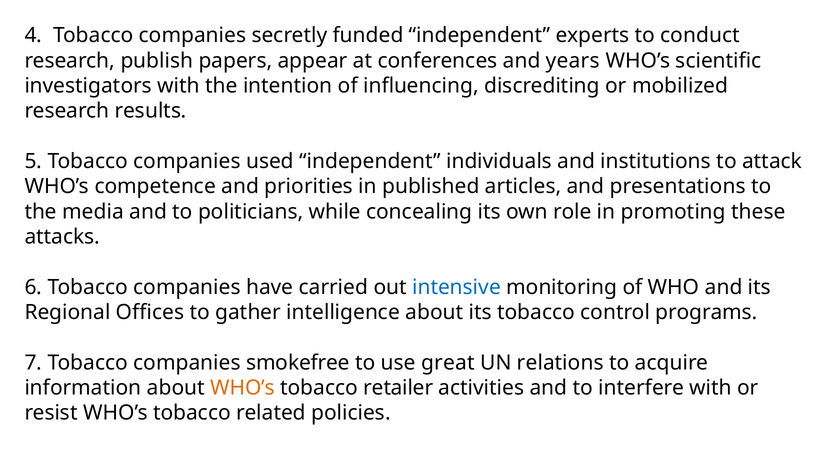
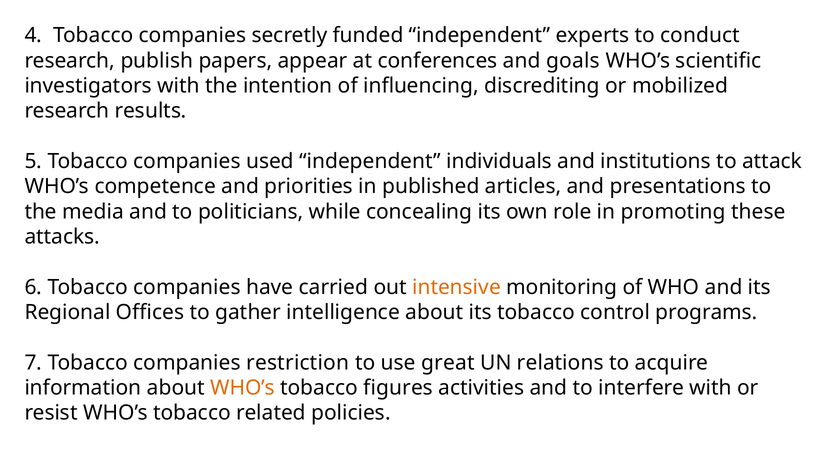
years: years -> goals
intensive colour: blue -> orange
smokefree: smokefree -> restriction
retailer: retailer -> figures
